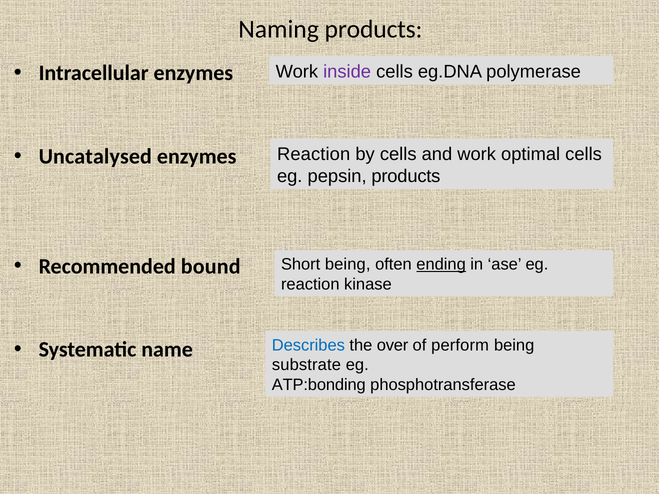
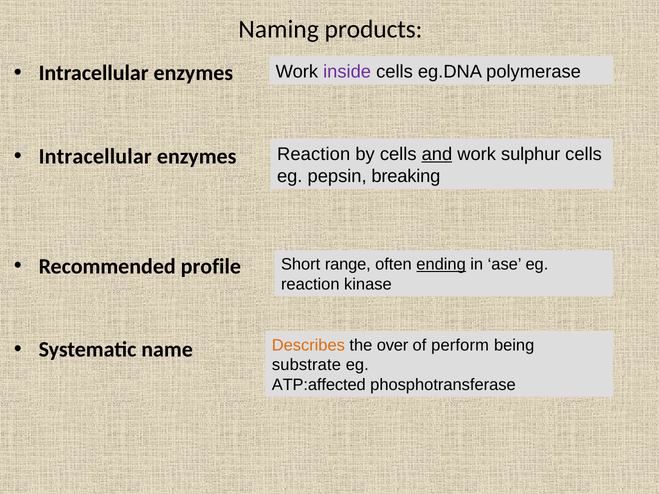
Uncatalysed at (95, 157): Uncatalysed -> Intracellular
and underline: none -> present
optimal: optimal -> sulphur
pepsin products: products -> breaking
bound: bound -> profile
Short being: being -> range
Describes colour: blue -> orange
ATP:bonding: ATP:bonding -> ATP:affected
